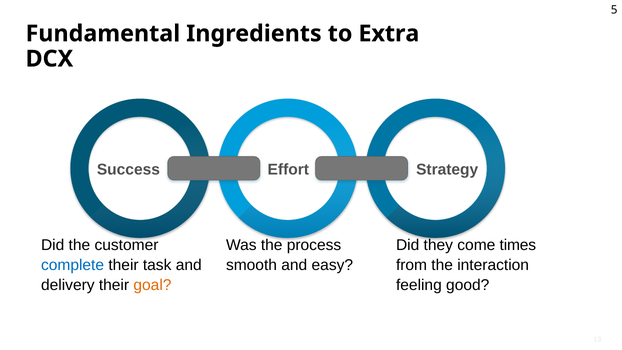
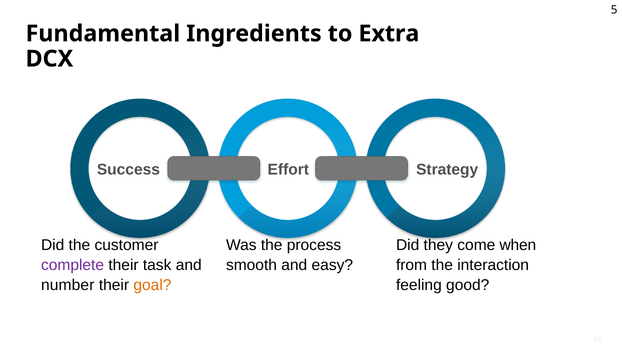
times: times -> when
complete colour: blue -> purple
delivery: delivery -> number
